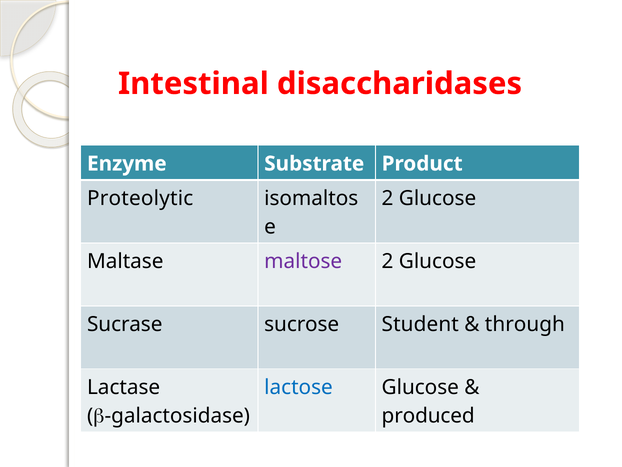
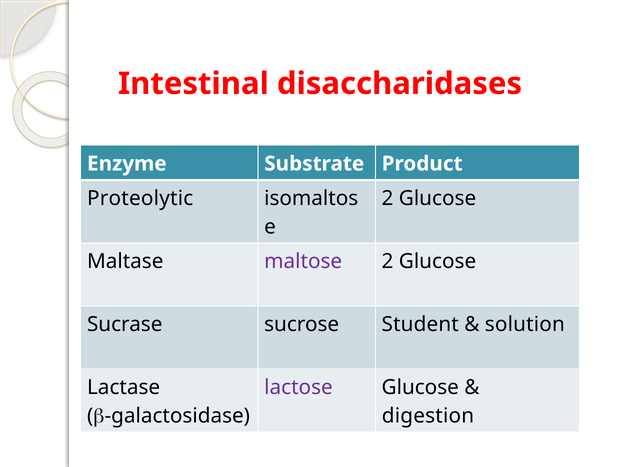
through: through -> solution
lactose colour: blue -> purple
produced: produced -> digestion
